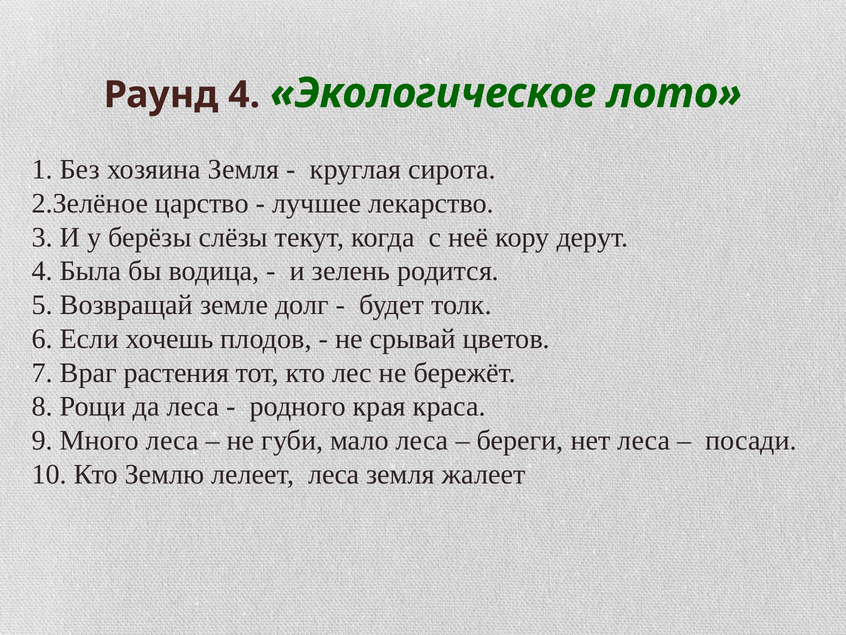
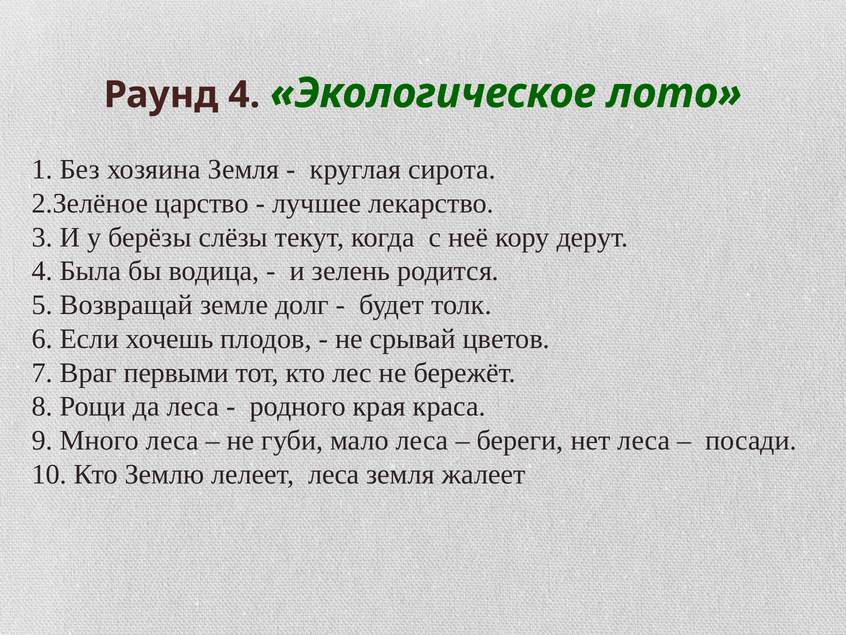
растения: растения -> первыми
